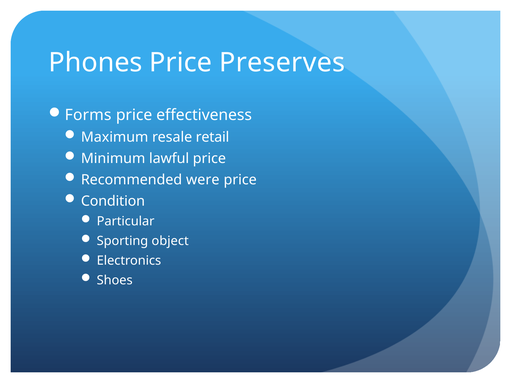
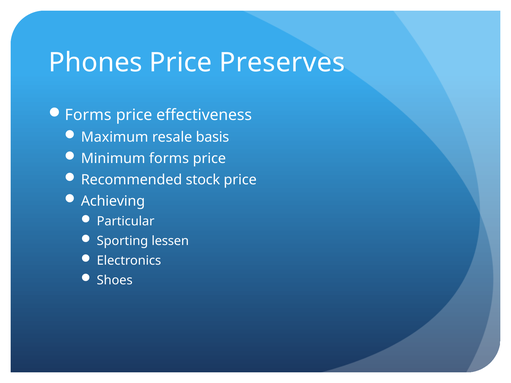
retail: retail -> basis
Minimum lawful: lawful -> forms
were: were -> stock
Condition: Condition -> Achieving
object: object -> lessen
